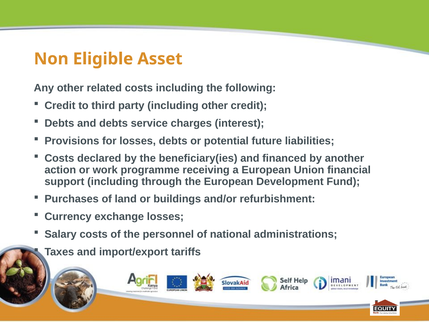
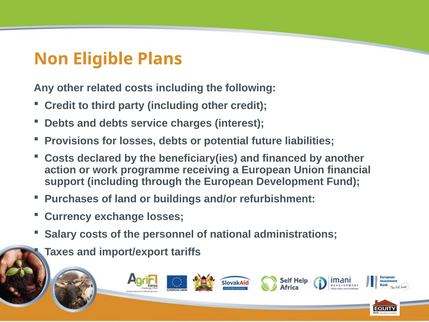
Asset: Asset -> Plans
